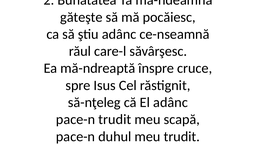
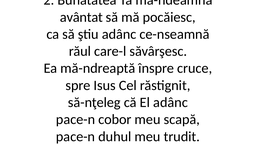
găteşte: găteşte -> avântat
pace-n trudit: trudit -> cobor
